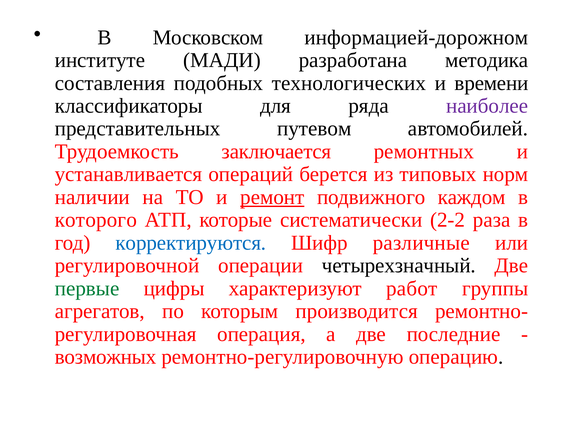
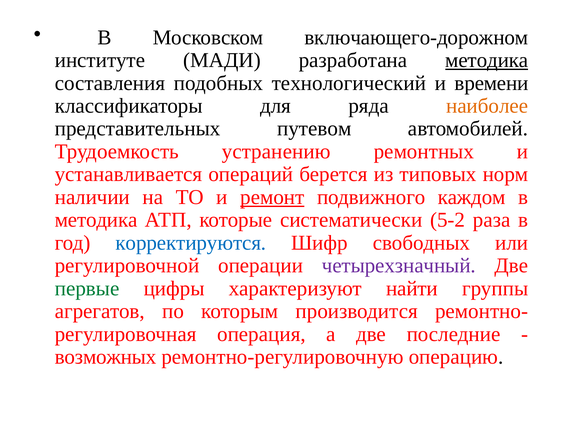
информацией-дорожном: информацией-дорожном -> включающего-дорожном
методика at (487, 60) underline: none -> present
технологических: технологических -> технологический
наиболее colour: purple -> orange
заключается: заключается -> устранению
которого at (96, 220): которого -> методика
2-2: 2-2 -> 5-2
различные: различные -> свободных
четырехзначный colour: black -> purple
работ: работ -> найти
